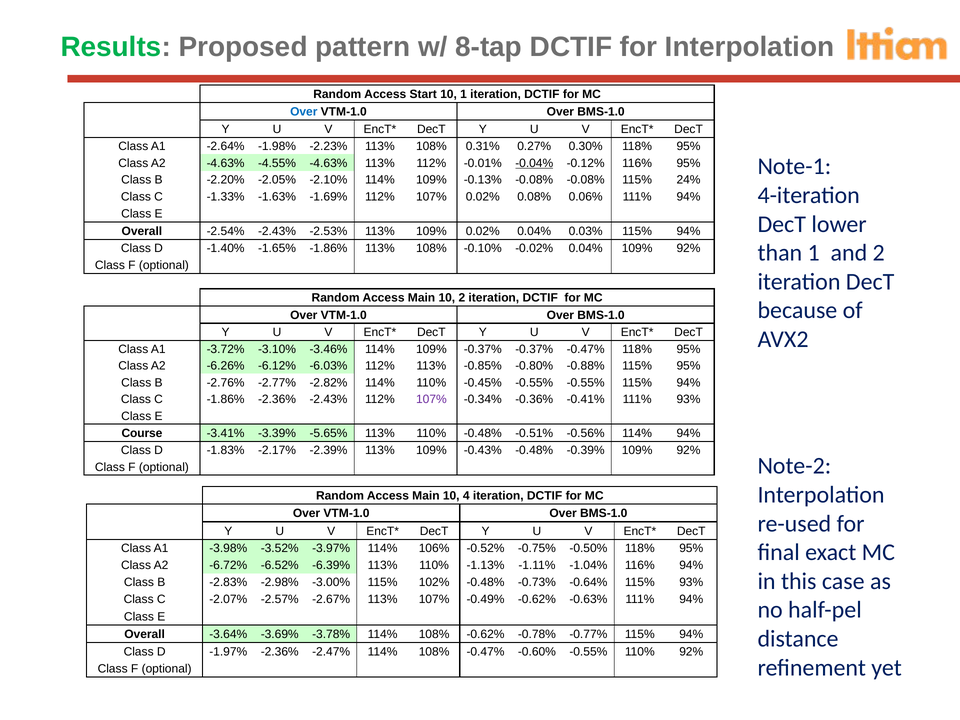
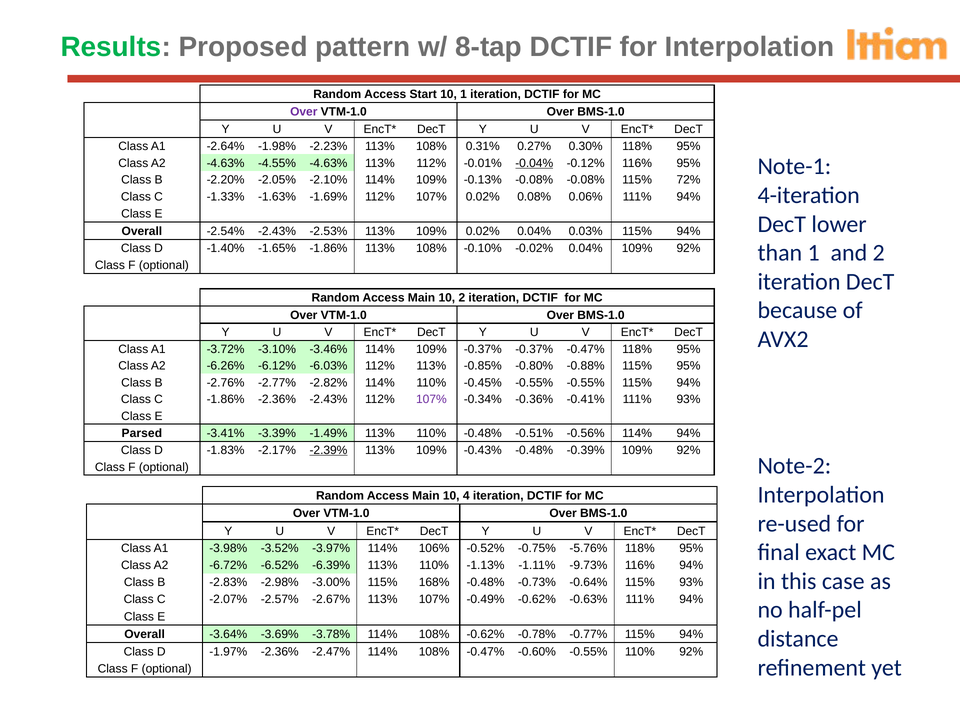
Over at (304, 112) colour: blue -> purple
24%: 24% -> 72%
Course: Course -> Parsed
-5.65%: -5.65% -> -1.49%
-2.39% underline: none -> present
-0.50%: -0.50% -> -5.76%
-1.04%: -1.04% -> -9.73%
102%: 102% -> 168%
